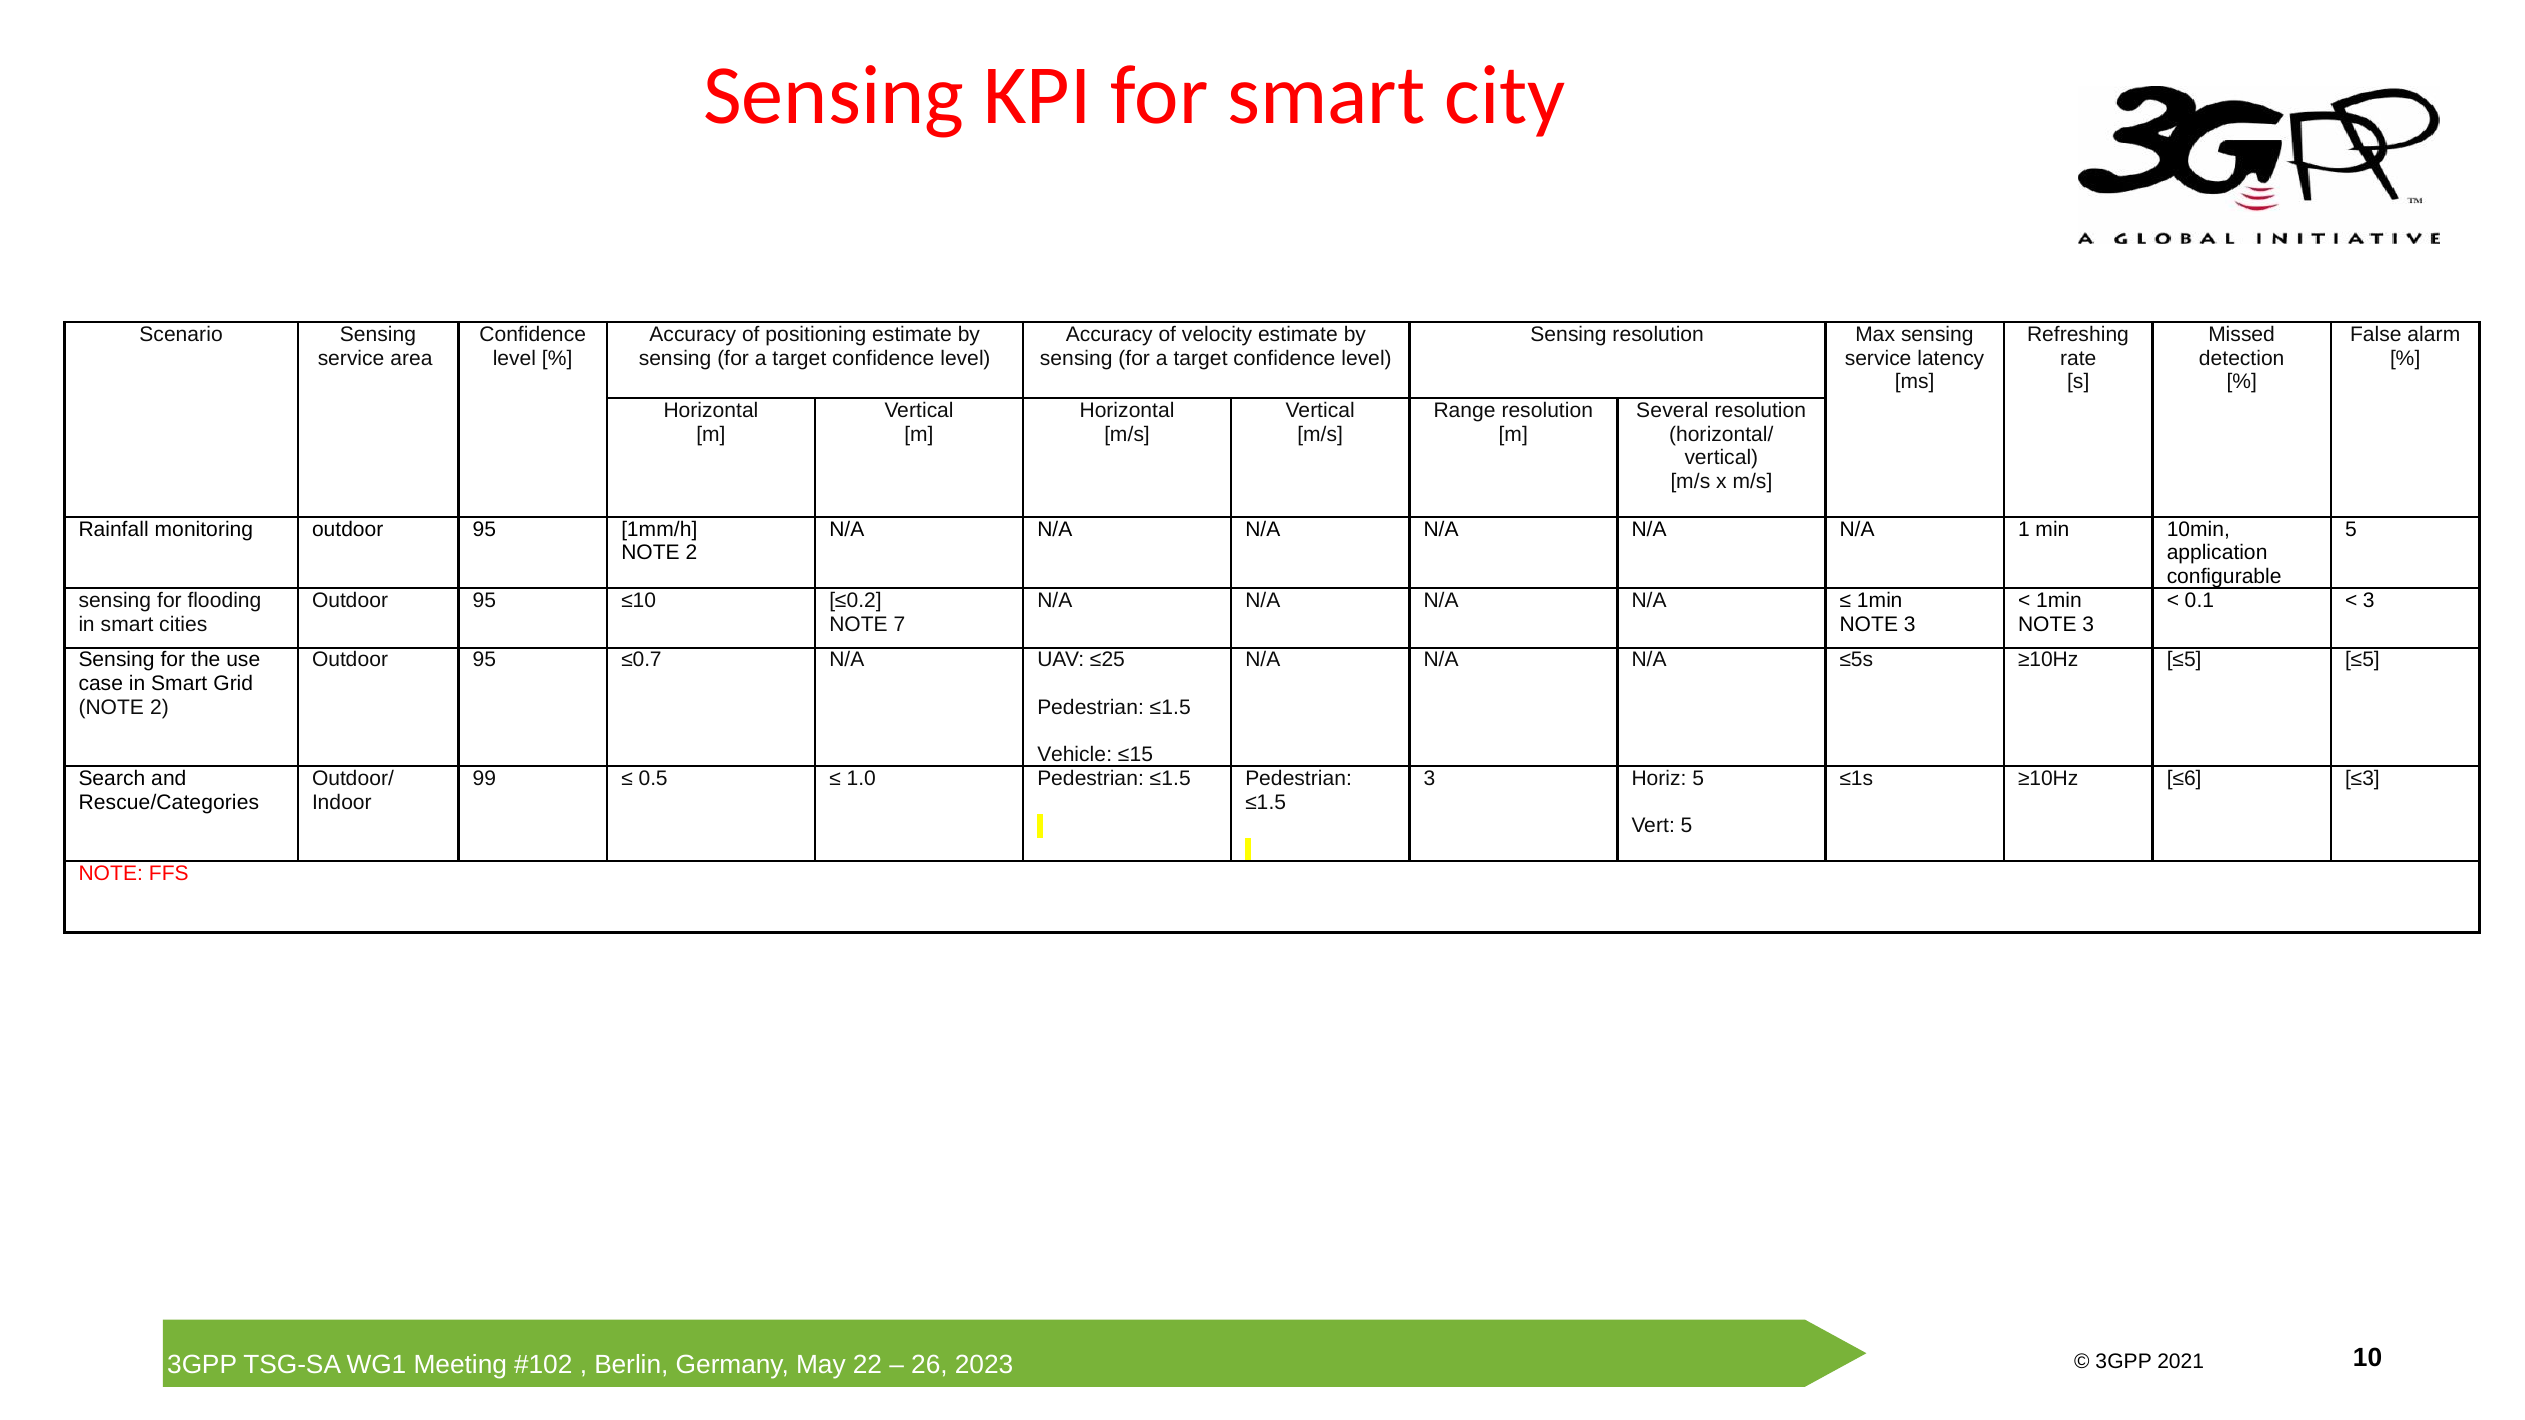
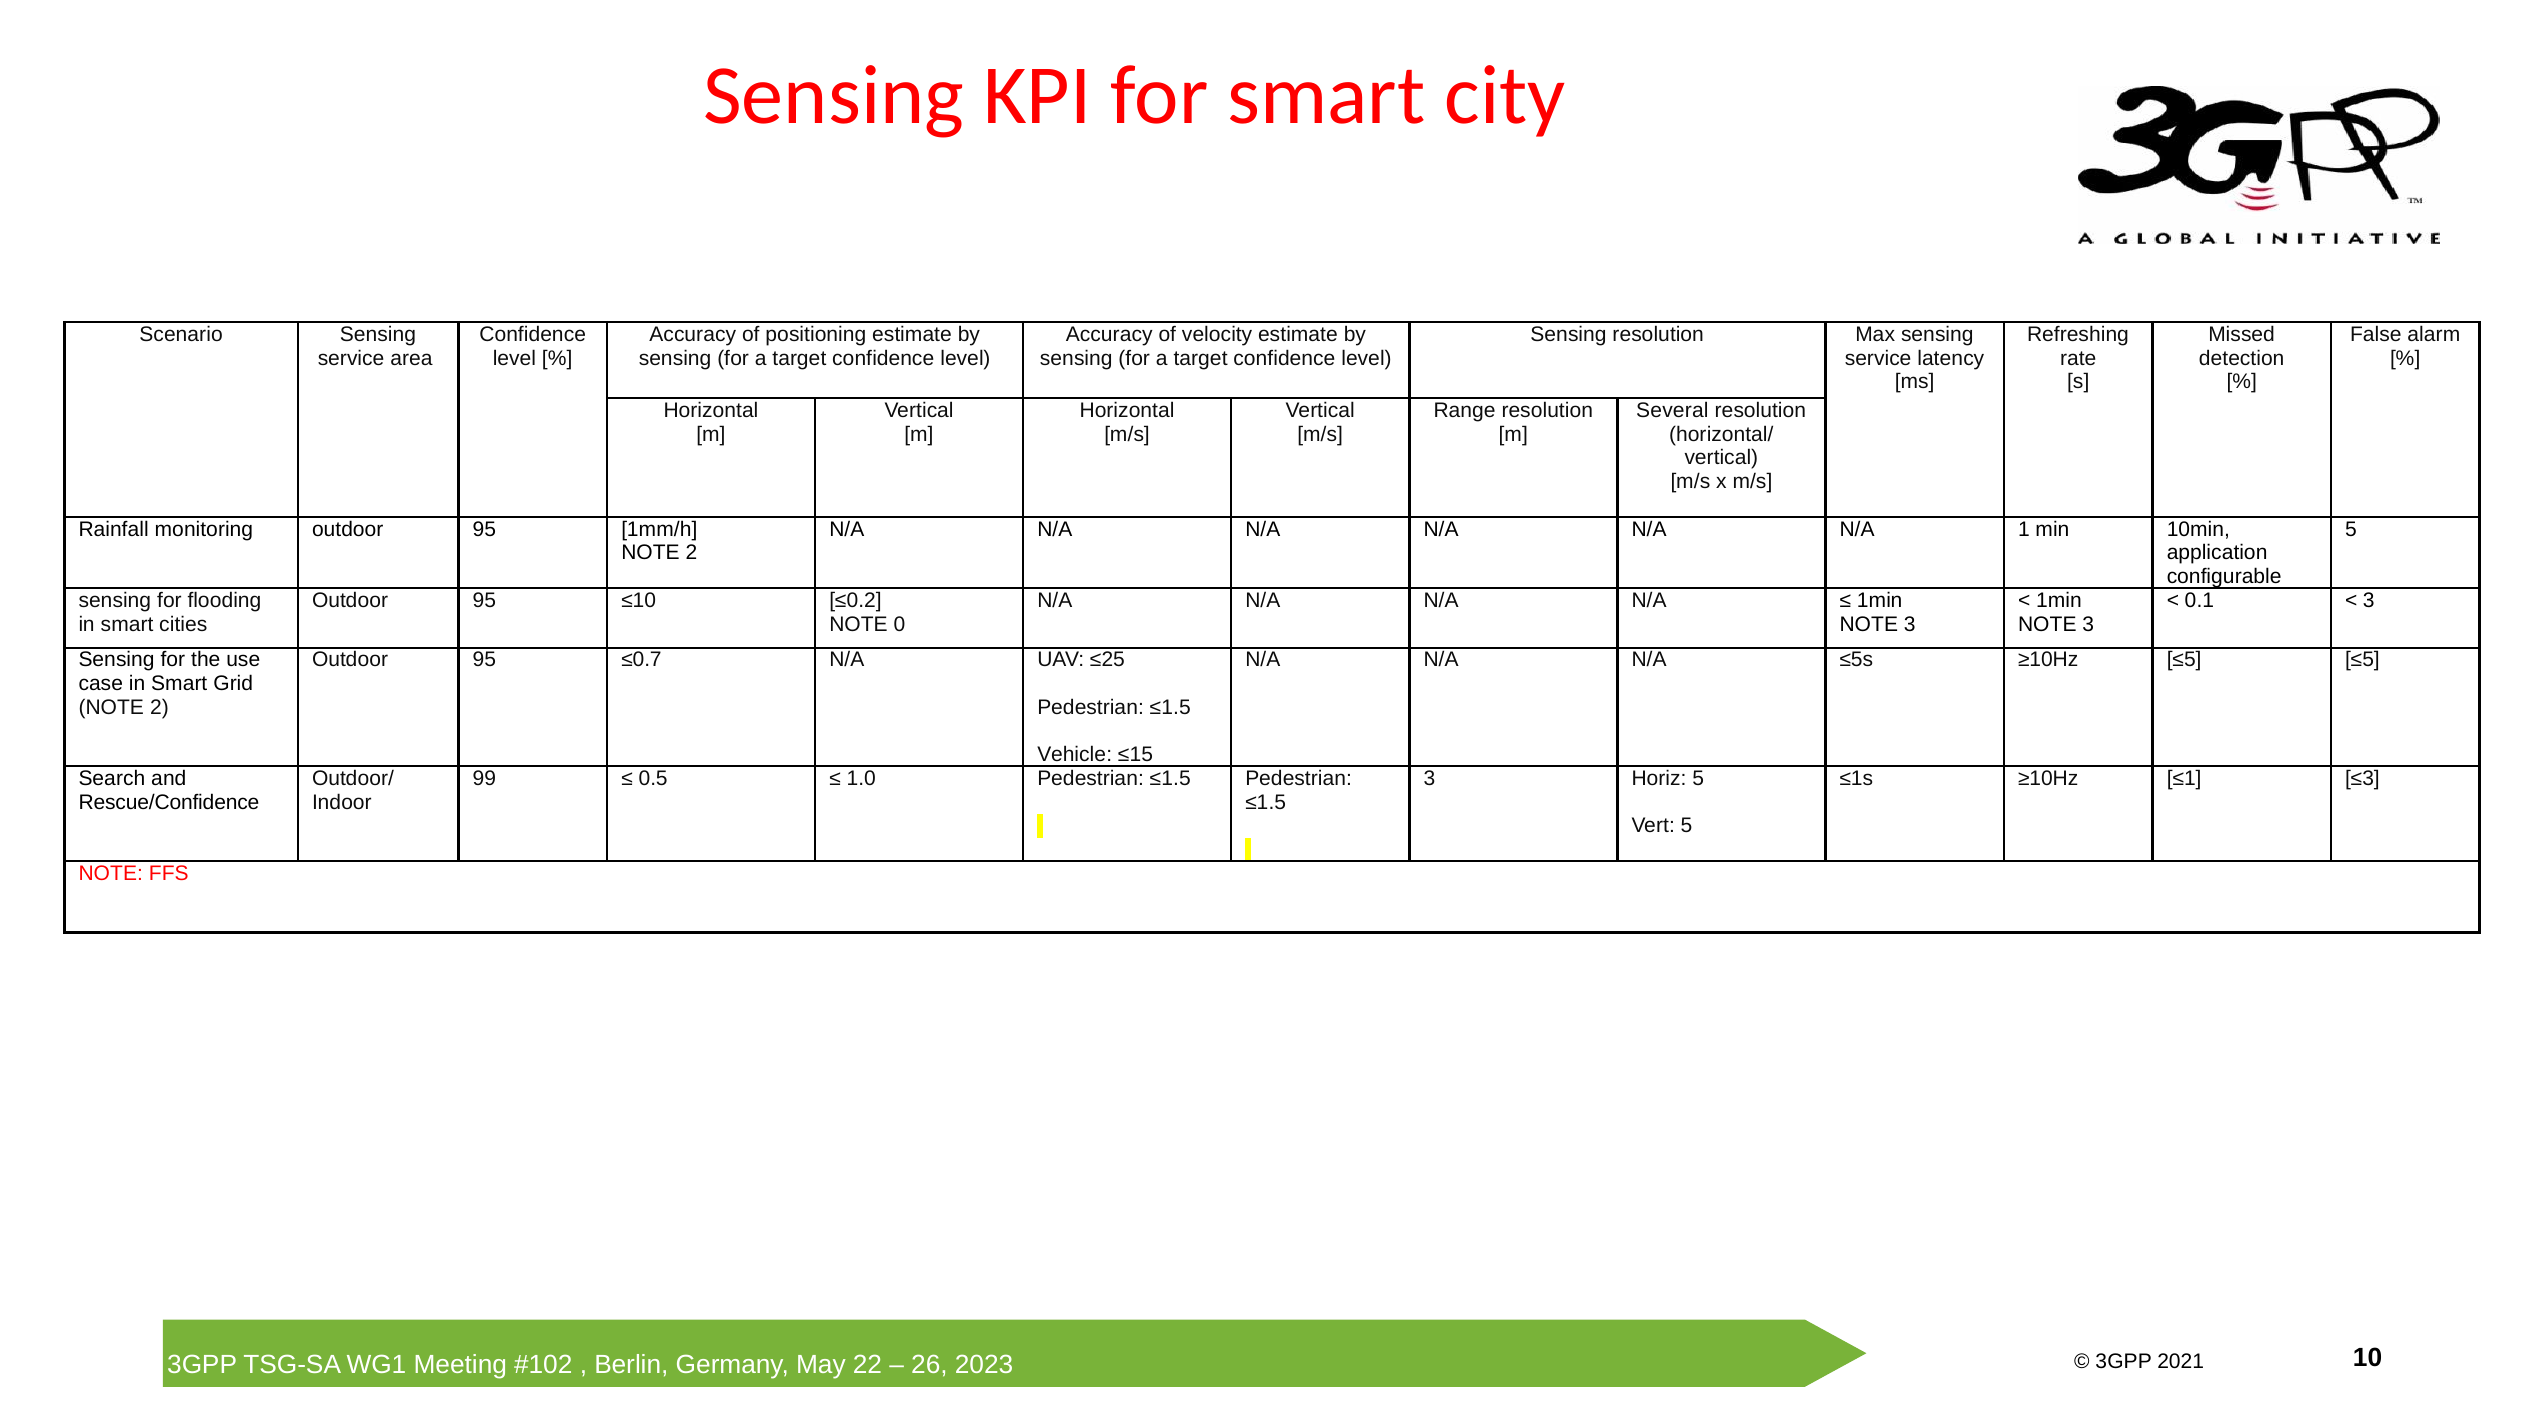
7: 7 -> 0
≤6: ≤6 -> ≤1
Rescue/Categories: Rescue/Categories -> Rescue/Confidence
